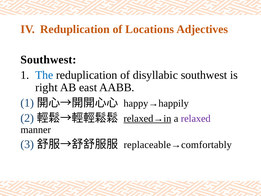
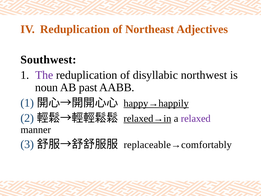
Locations: Locations -> Northeast
The colour: blue -> purple
disyllabic southwest: southwest -> northwest
right: right -> noun
east: east -> past
happy→happily underline: none -> present
